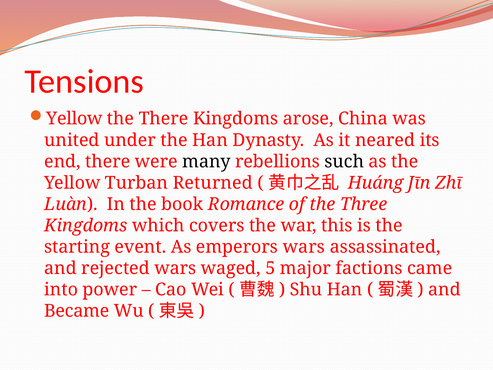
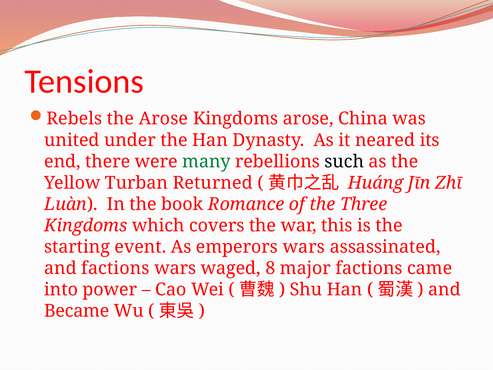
Yellow at (74, 119): Yellow -> Rebels
the There: There -> Arose
many colour: black -> green
and rejected: rejected -> factions
5: 5 -> 8
